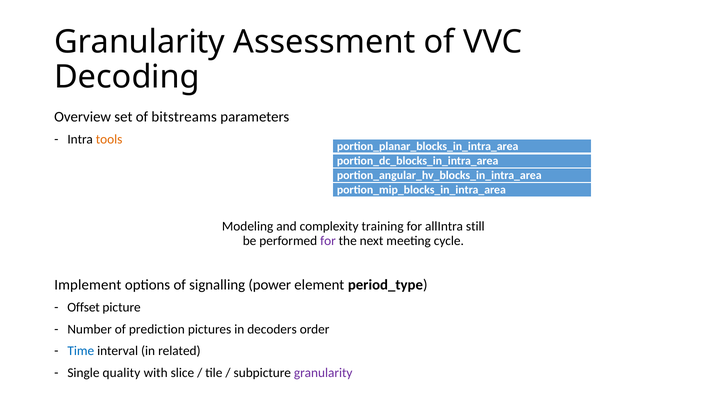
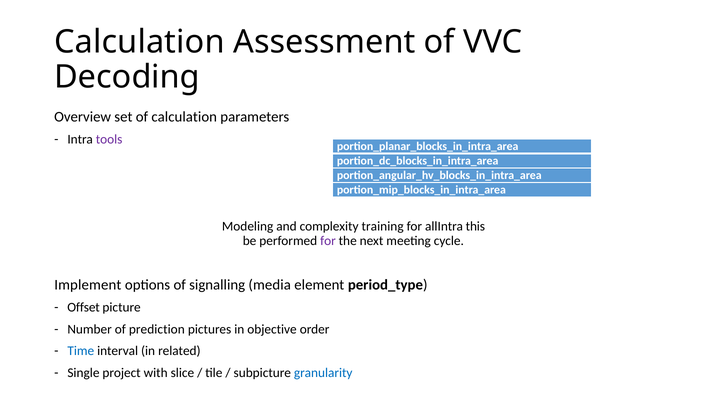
Granularity at (140, 42): Granularity -> Calculation
of bitstreams: bitstreams -> calculation
tools colour: orange -> purple
still: still -> this
power: power -> media
decoders: decoders -> objective
quality: quality -> project
granularity at (323, 373) colour: purple -> blue
